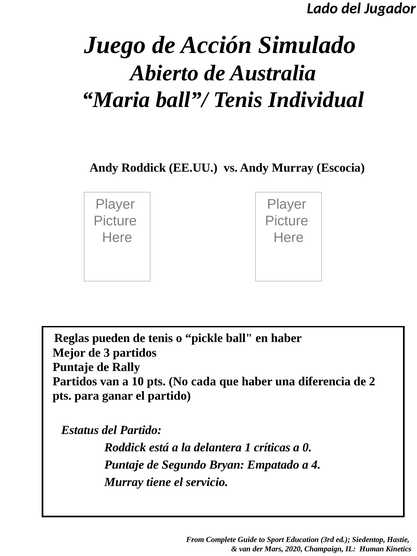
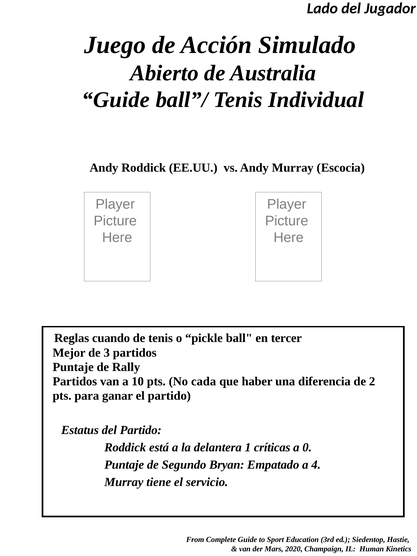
Maria at (116, 100): Maria -> Guide
pueden: pueden -> cuando
en haber: haber -> tercer
